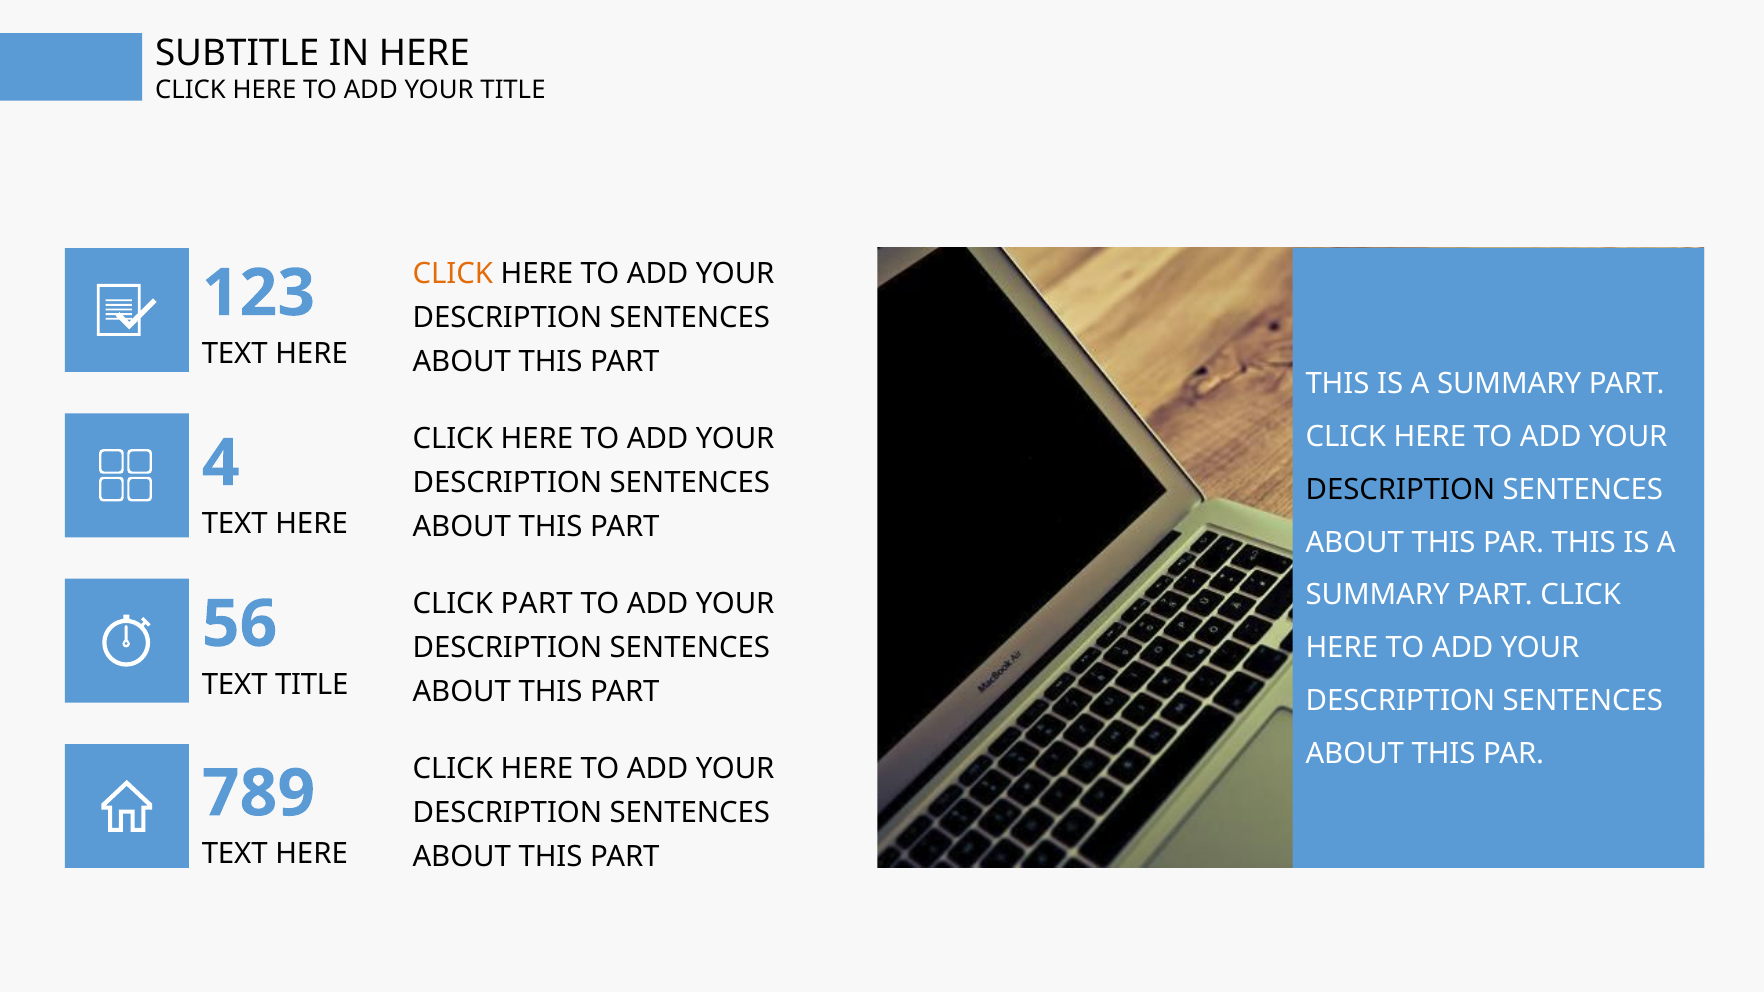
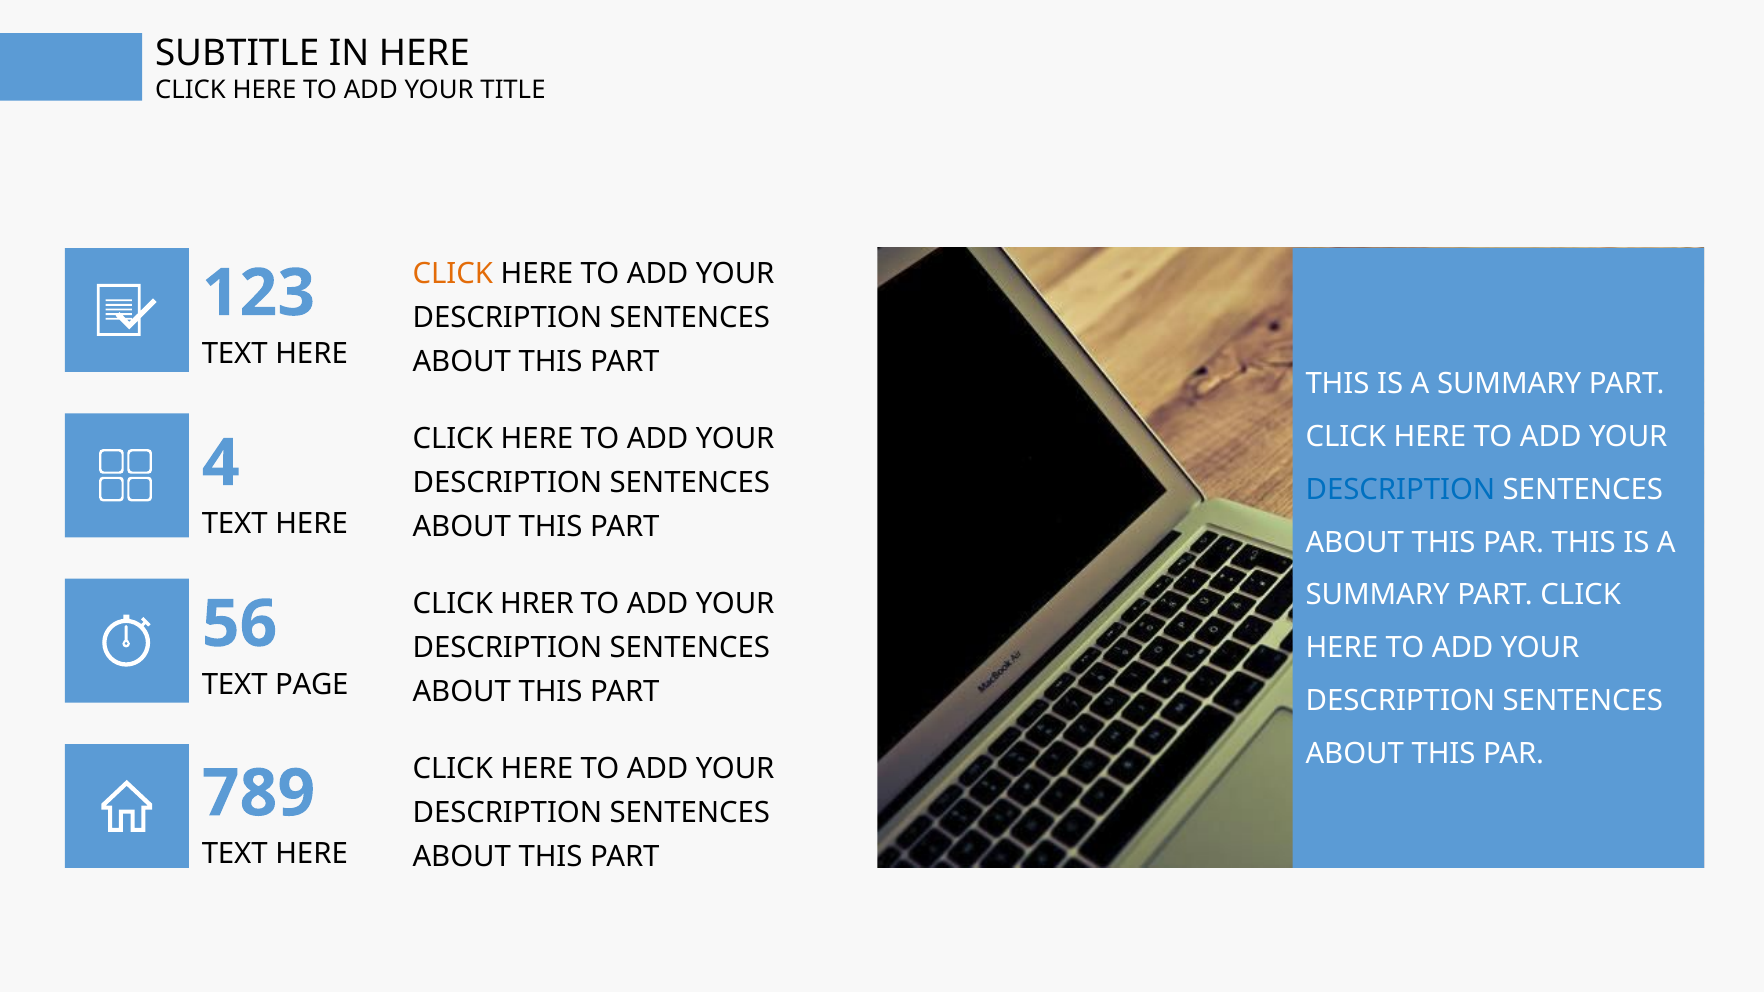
DESCRIPTION at (1400, 490) colour: black -> blue
CLICK PART: PART -> HRER
TEXT TITLE: TITLE -> PAGE
